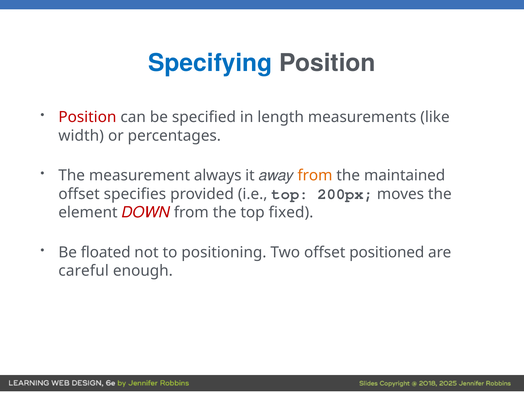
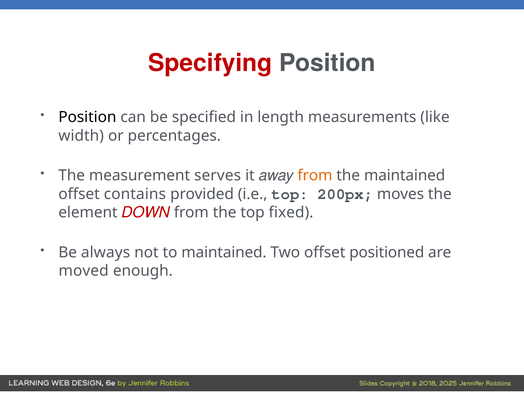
Specifying colour: blue -> red
Position at (87, 117) colour: red -> black
always: always -> serves
specifies: specifies -> contains
floated: floated -> always
to positioning: positioning -> maintained
careful: careful -> moved
